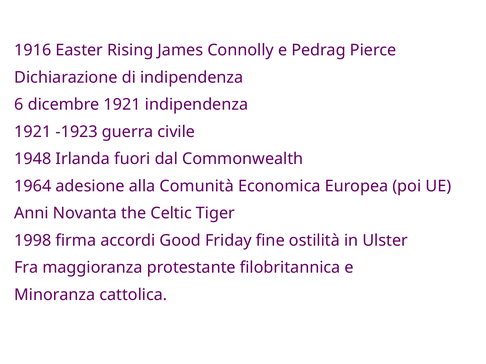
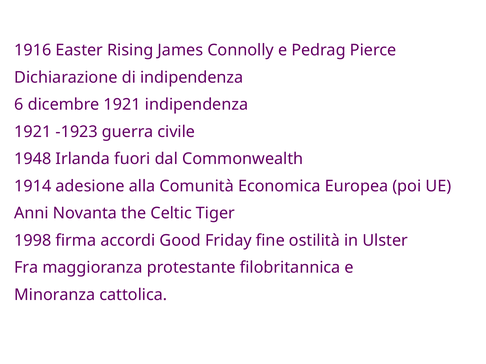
1964: 1964 -> 1914
